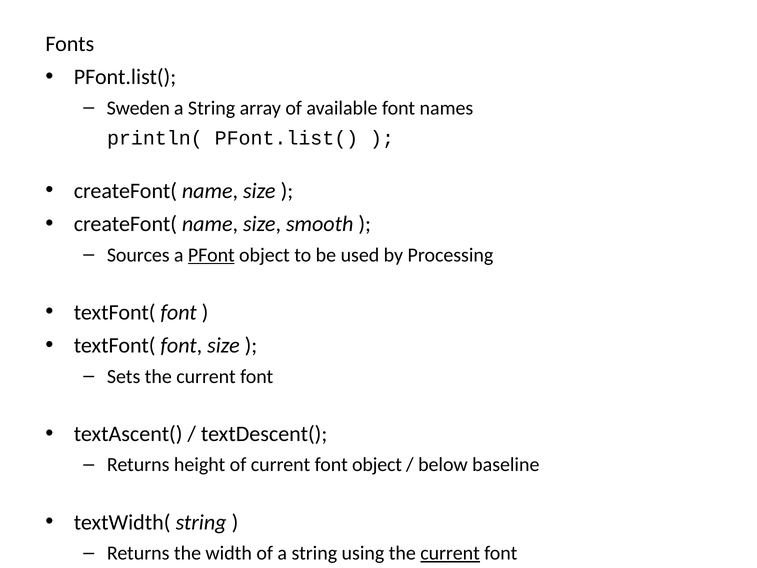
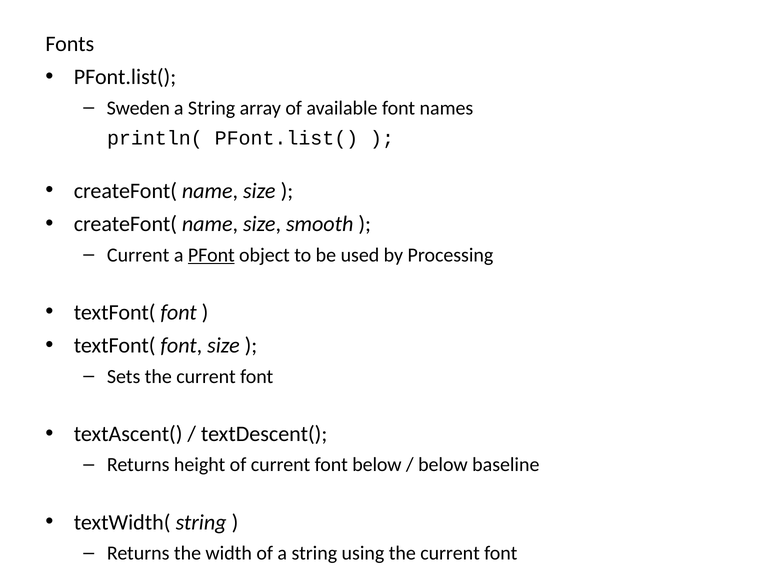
Sources at (138, 255): Sources -> Current
font object: object -> below
current at (450, 553) underline: present -> none
